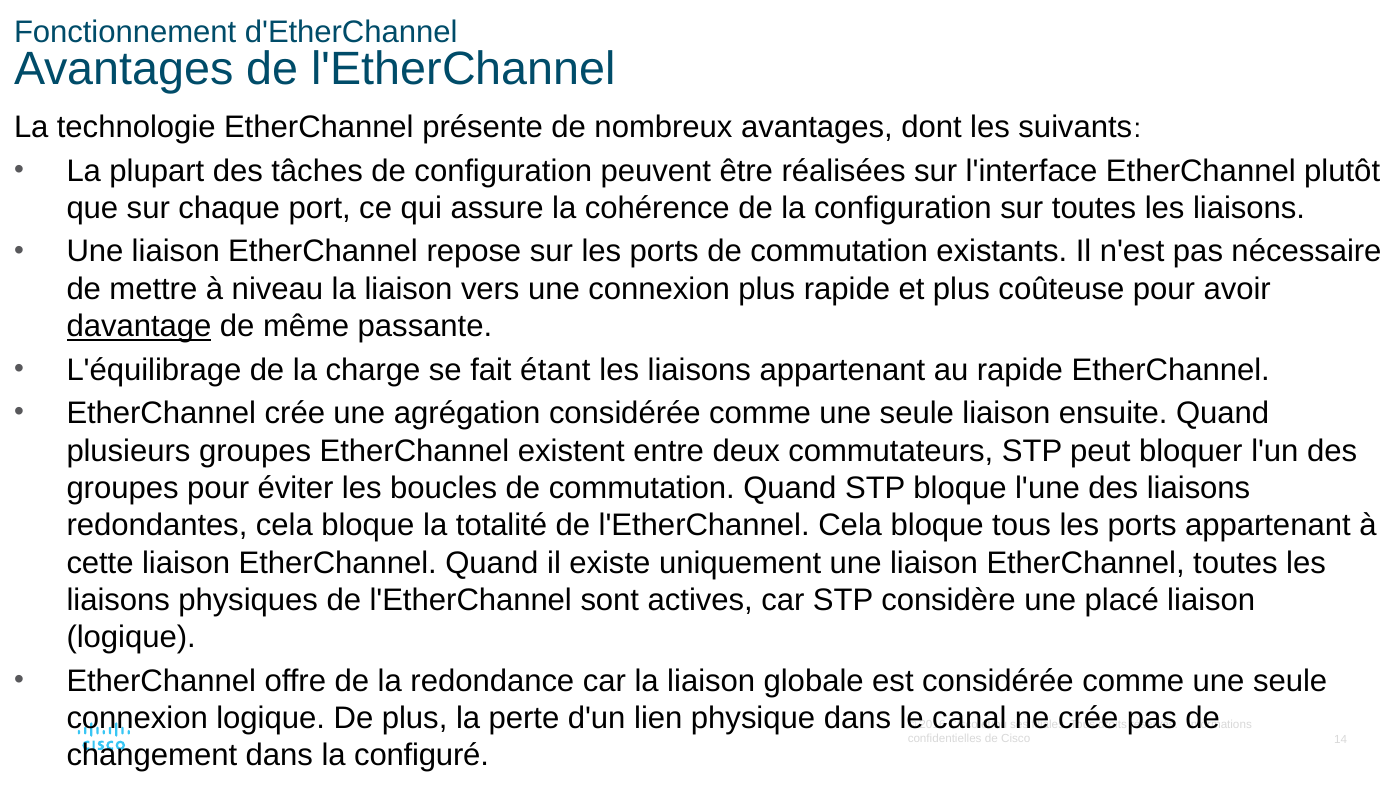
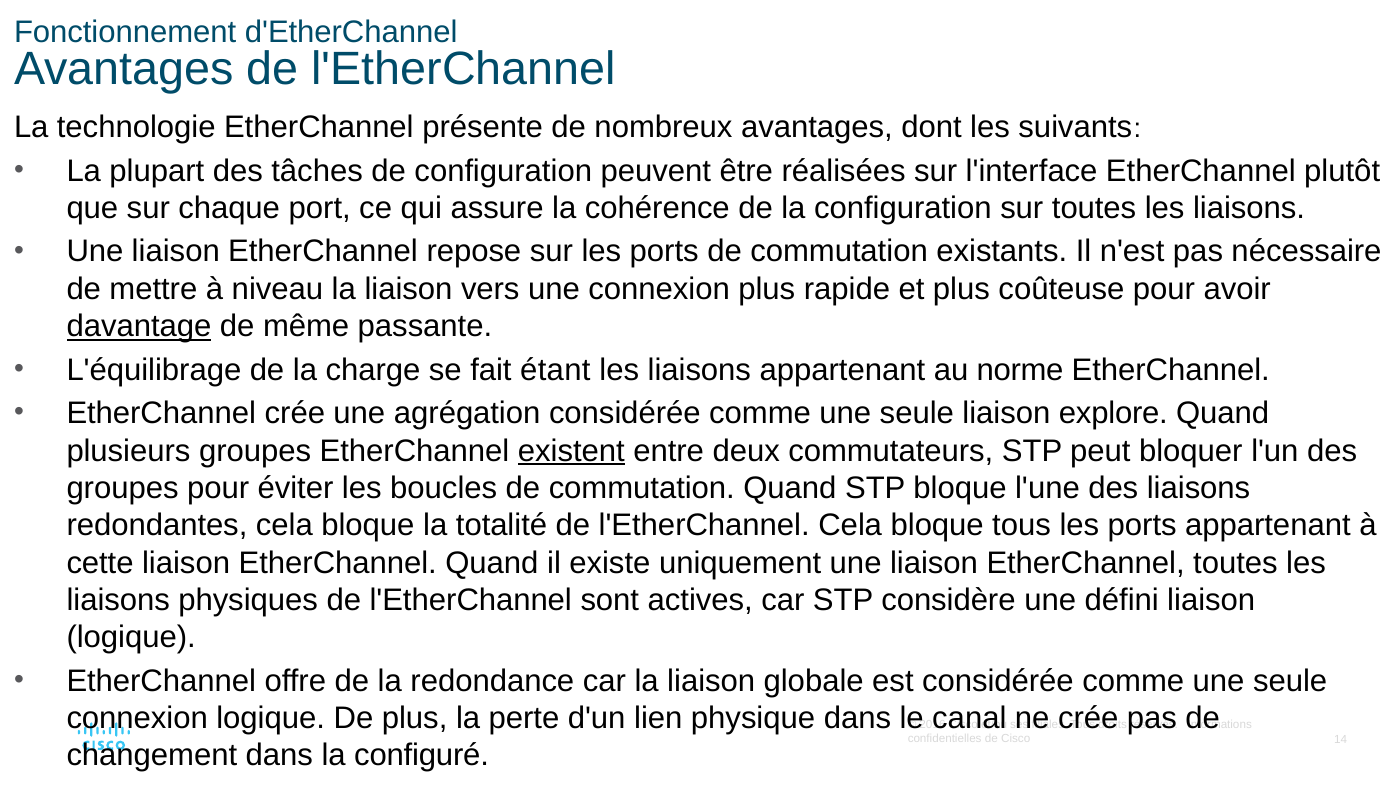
au rapide: rapide -> norme
ensuite: ensuite -> explore
existent underline: none -> present
placé: placé -> défini
